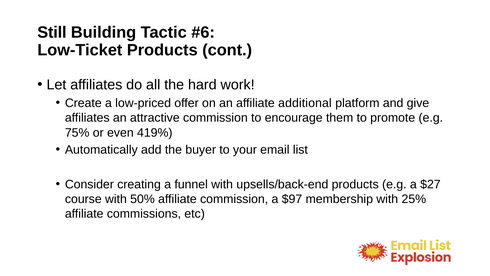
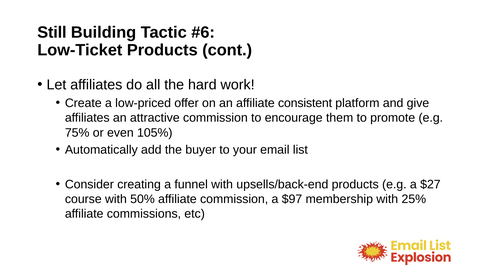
additional: additional -> consistent
419%: 419% -> 105%
